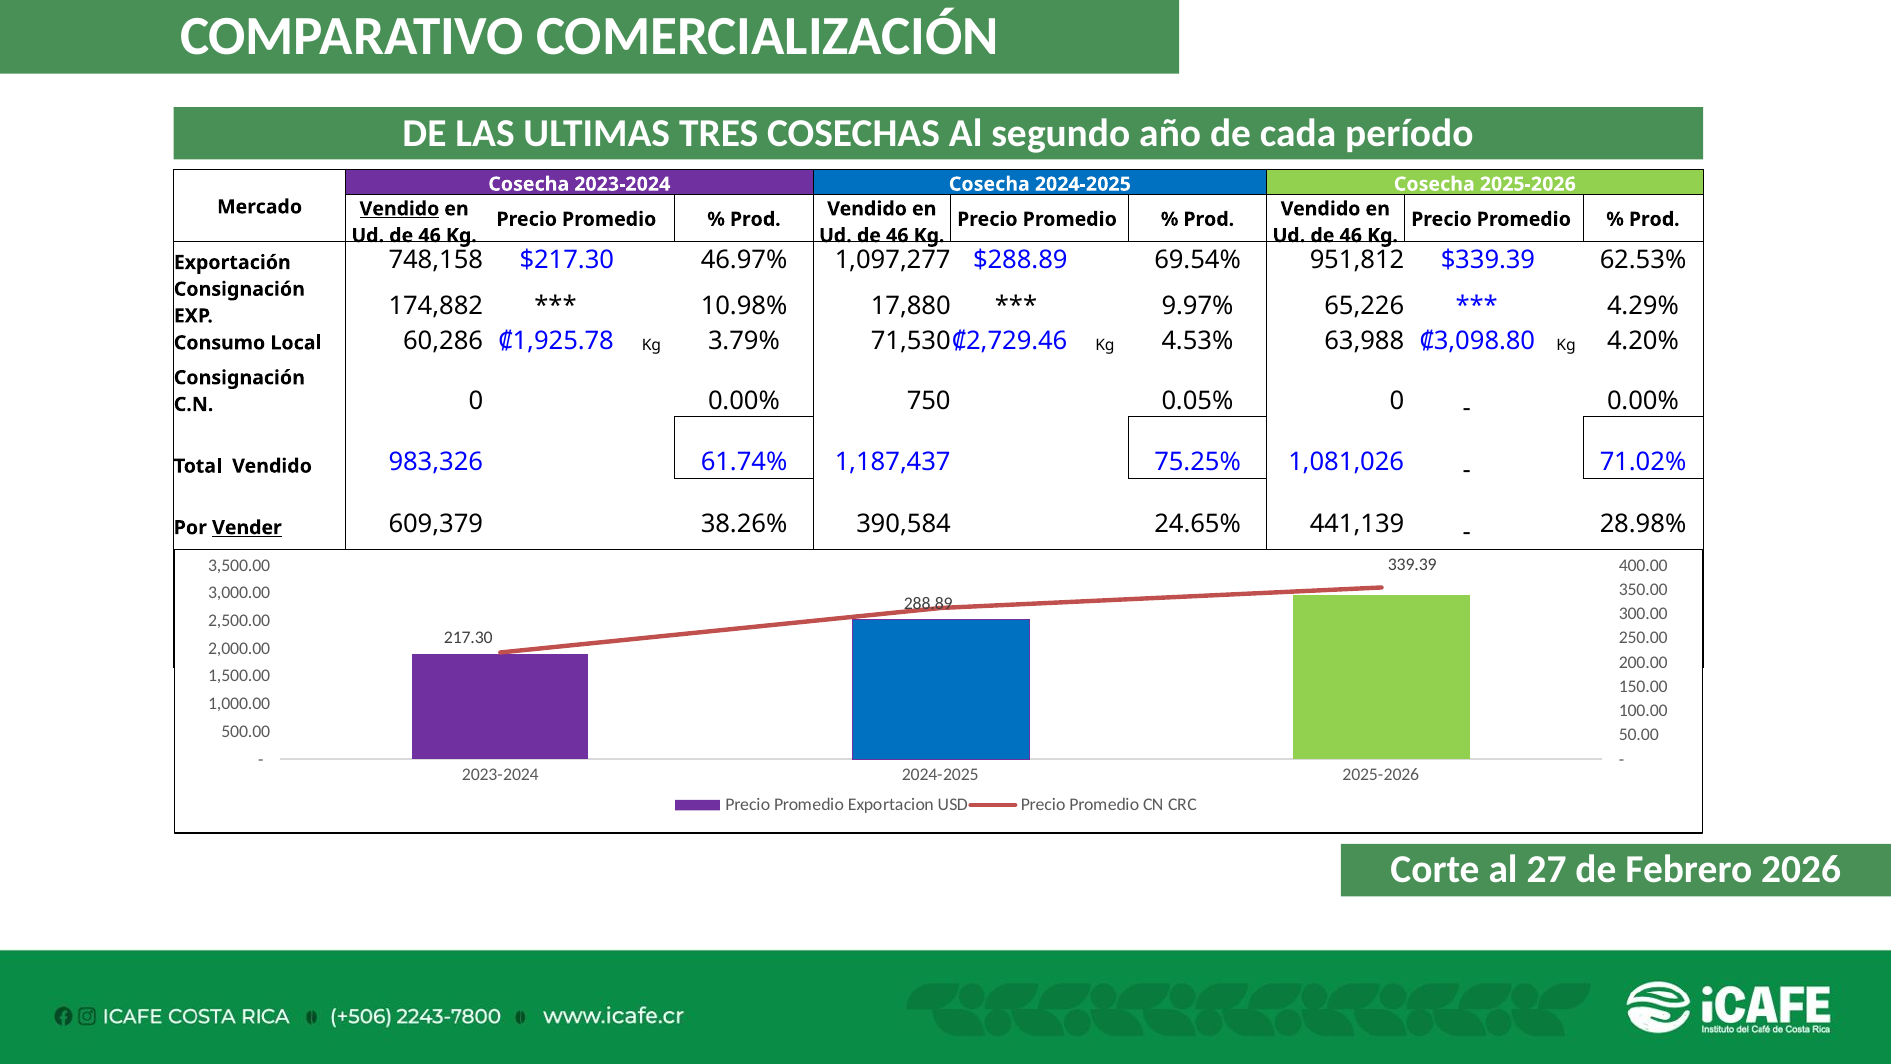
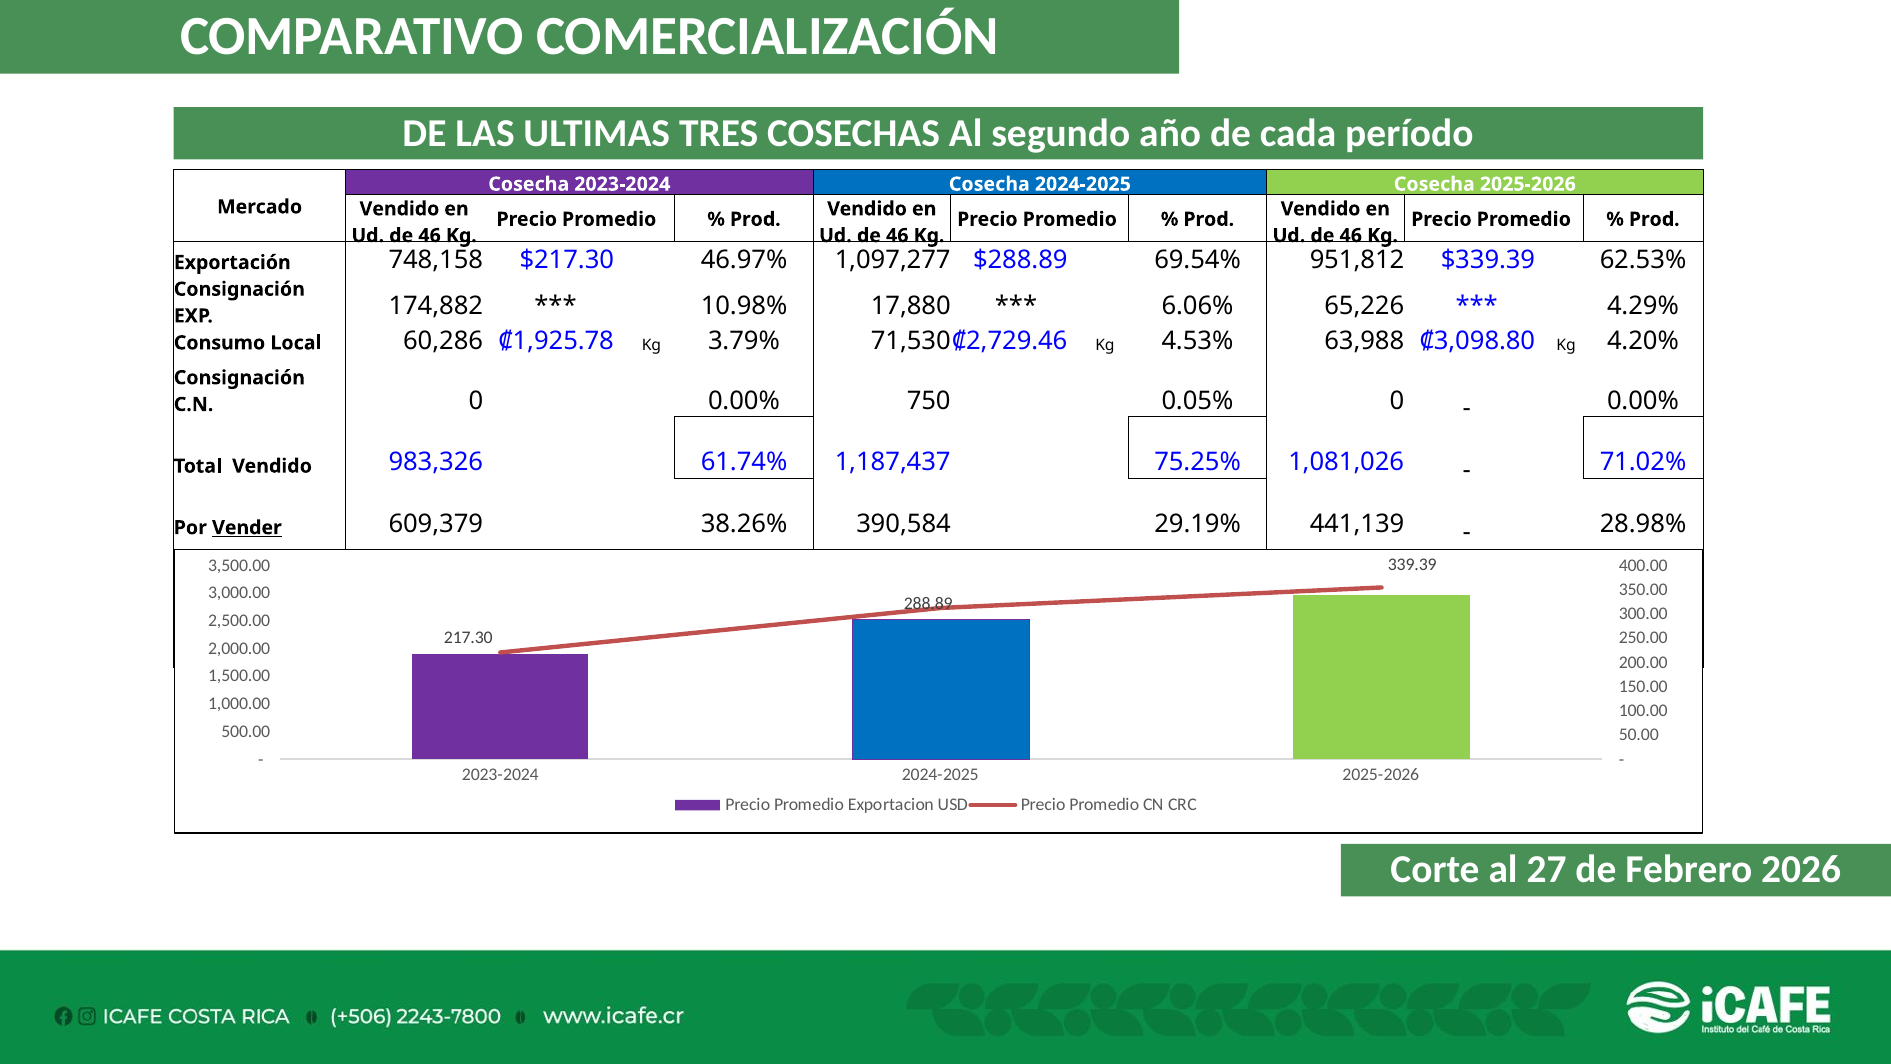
Vendido at (399, 209) underline: present -> none
9.97%: 9.97% -> 6.06%
24.65%: 24.65% -> 29.19%
